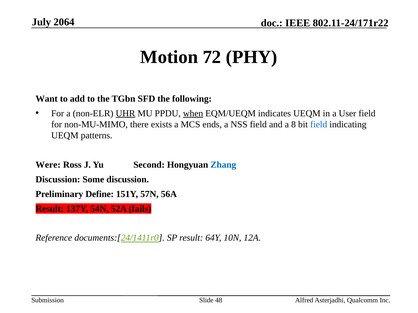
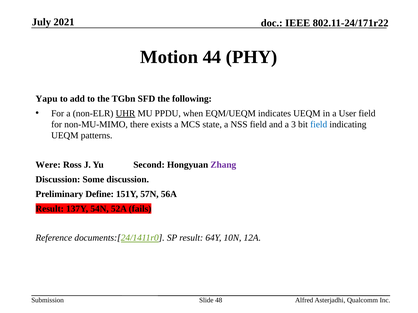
2064: 2064 -> 2021
72: 72 -> 44
Want: Want -> Yapu
when underline: present -> none
ends: ends -> state
8: 8 -> 3
Zhang colour: blue -> purple
